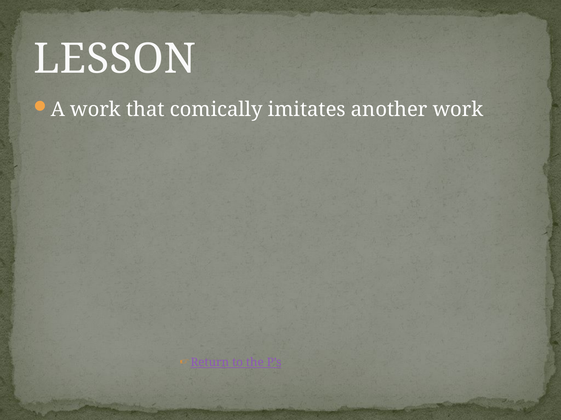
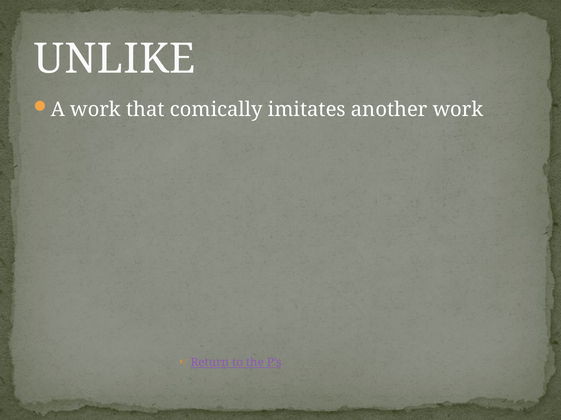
LESSON: LESSON -> UNLIKE
